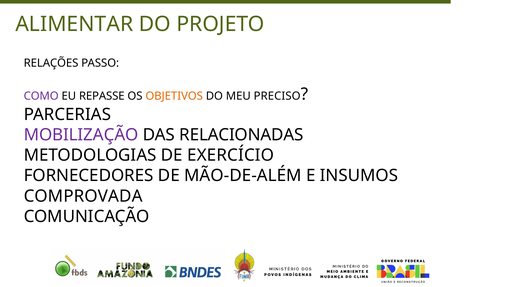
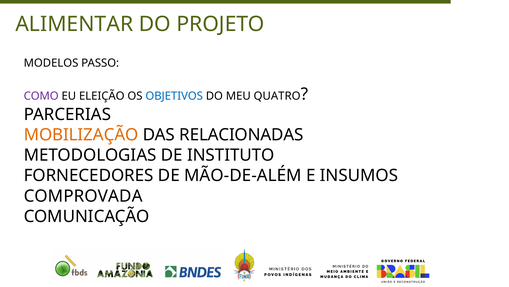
RELAÇÕES: RELAÇÕES -> MODELOS
REPASSE: REPASSE -> ELEIÇÃO
OBJETIVOS colour: orange -> blue
PRECISO: PRECISO -> QUATRO
MOBILIZAÇÃO colour: purple -> orange
EXERCÍCIO: EXERCÍCIO -> INSTITUTO
